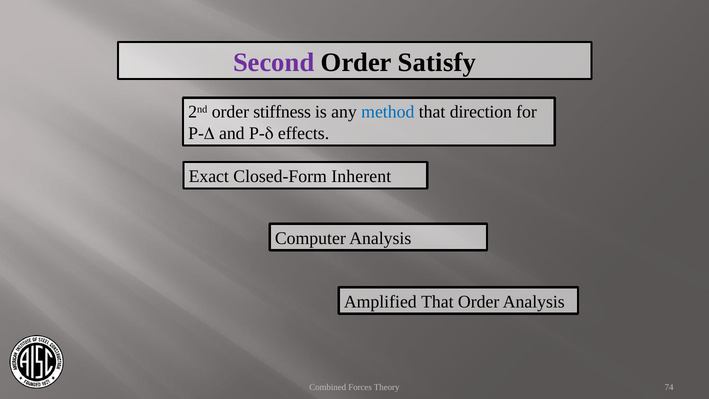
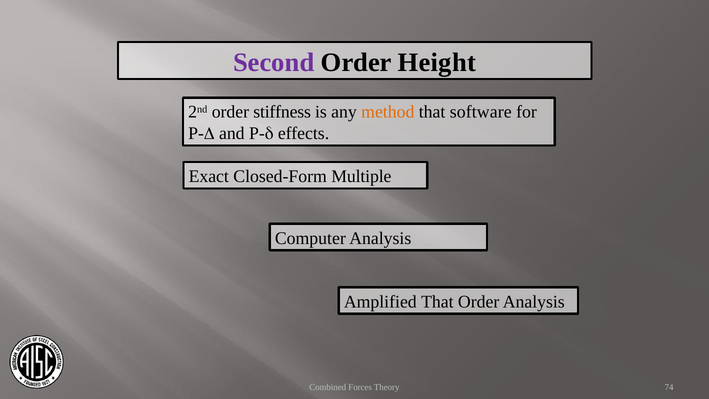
Satisfy: Satisfy -> Height
method colour: blue -> orange
direction: direction -> software
Inherent: Inherent -> Multiple
